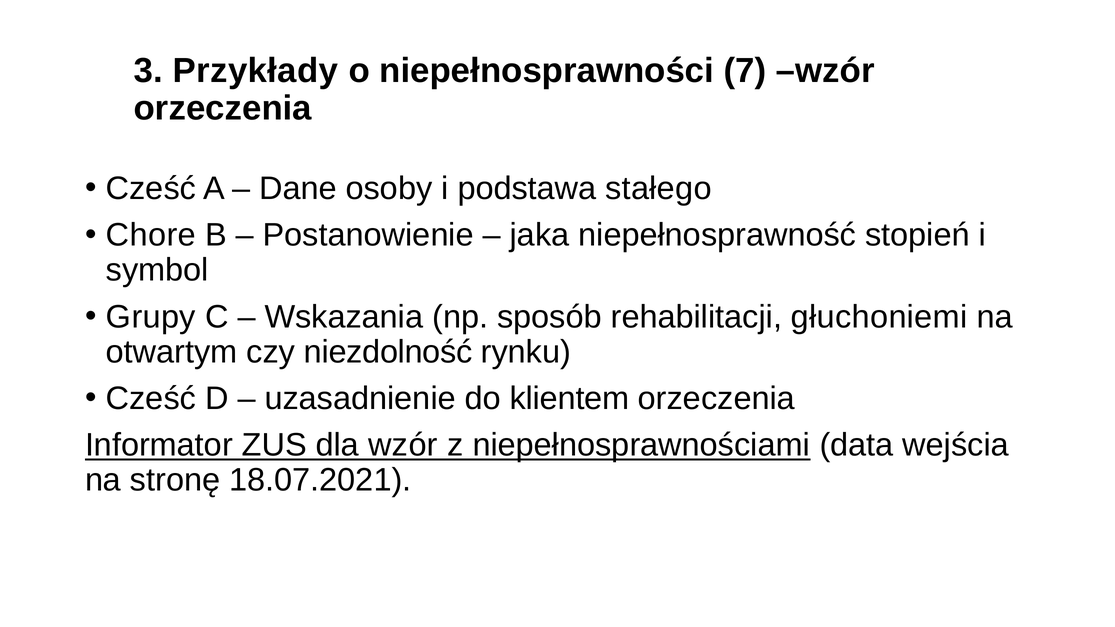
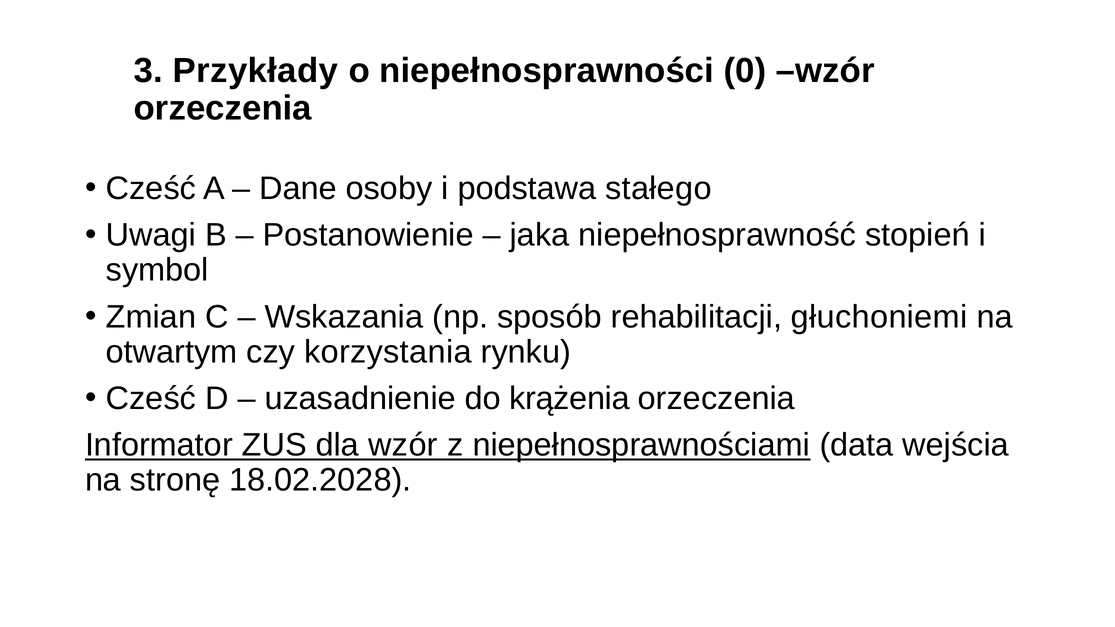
7: 7 -> 0
Chore: Chore -> Uwagi
Grupy: Grupy -> Zmian
niezdolność: niezdolność -> korzystania
klientem: klientem -> krążenia
18.07.2021: 18.07.2021 -> 18.02.2028
